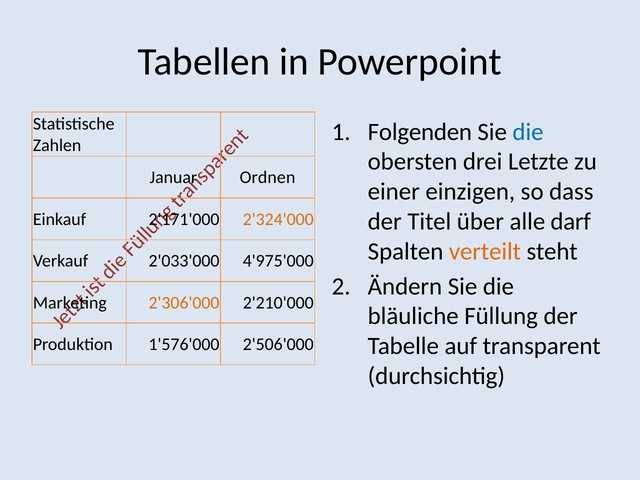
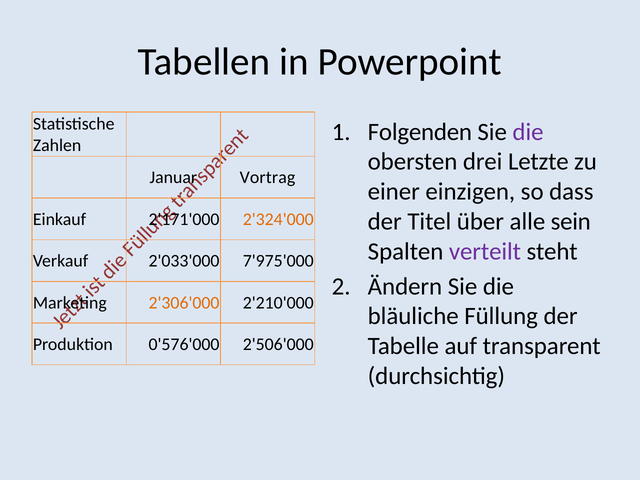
die at (528, 132) colour: blue -> purple
Ordnen: Ordnen -> Vortrag
darf: darf -> sein
verteilt colour: orange -> purple
4'975'000: 4'975'000 -> 7'975'000
1'576'000: 1'576'000 -> 0'576'000
